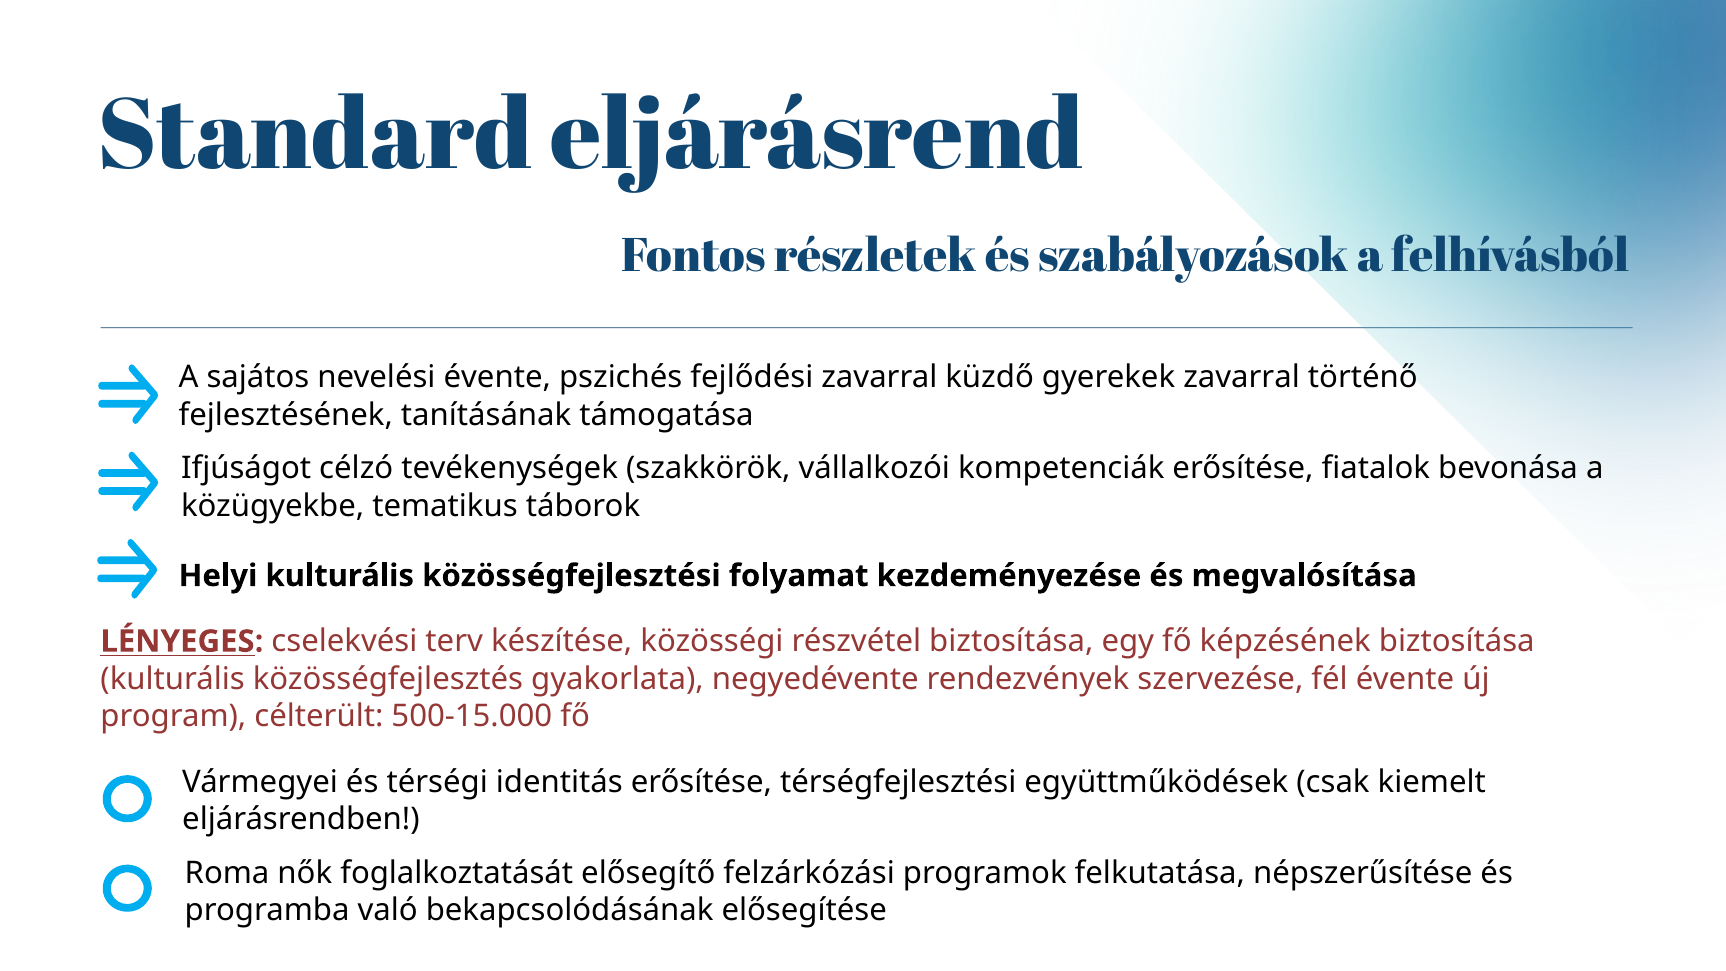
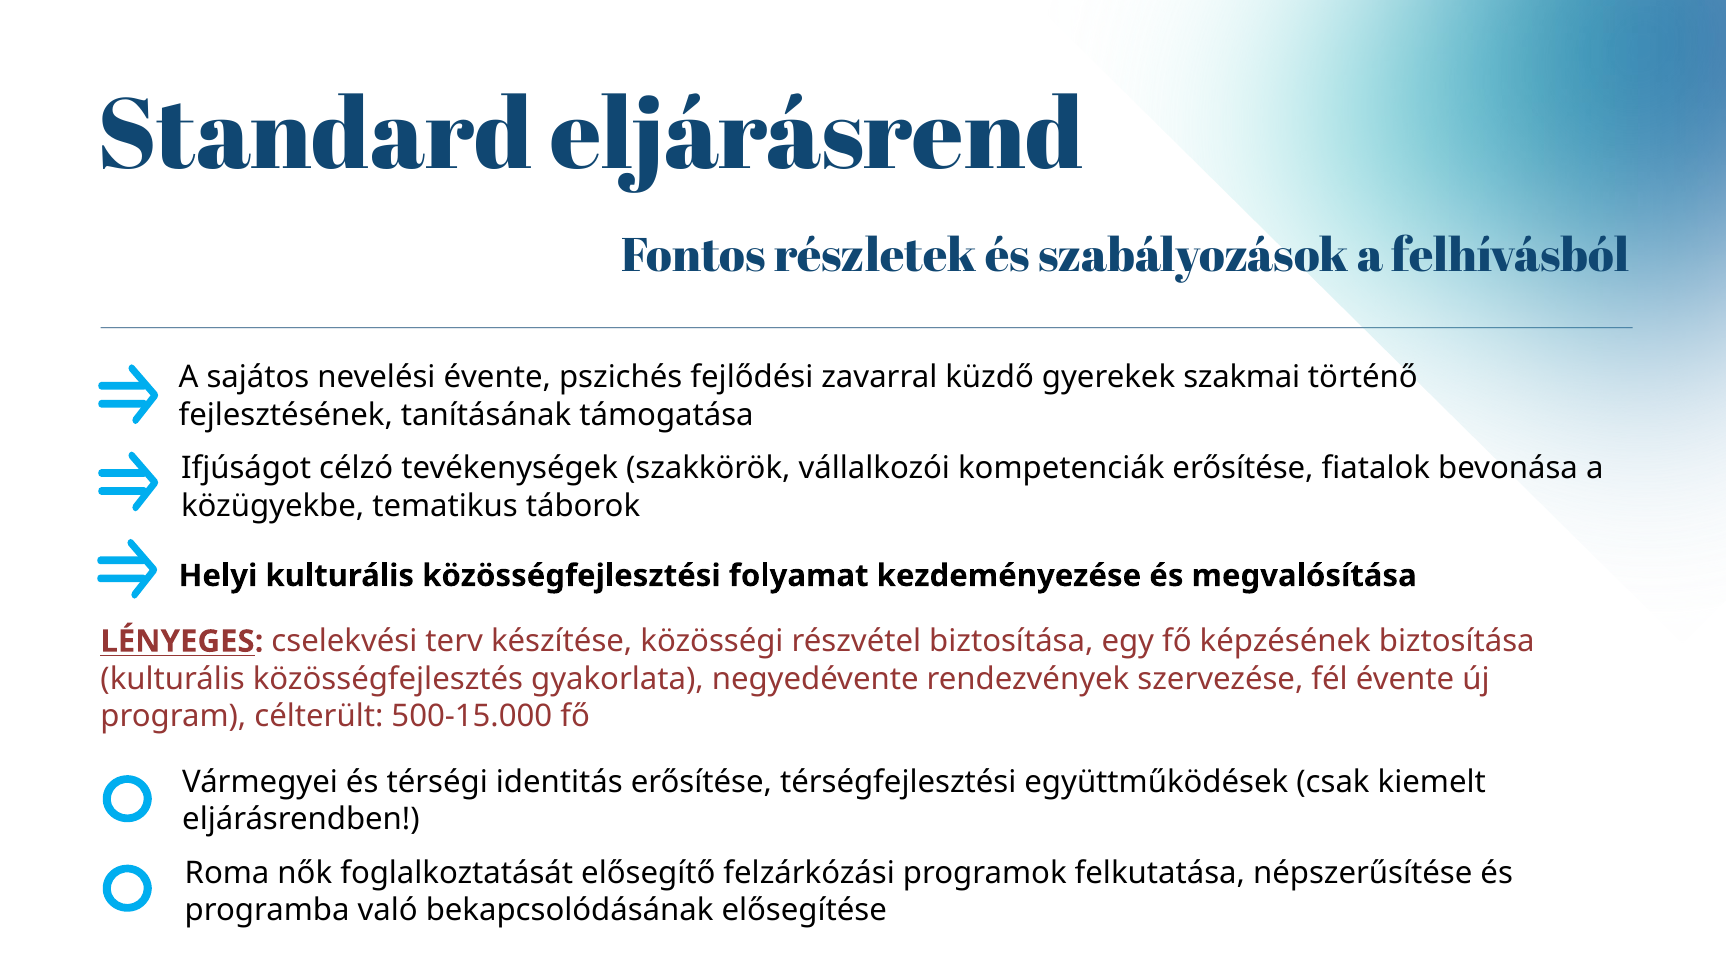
gyerekek zavarral: zavarral -> szakmai
